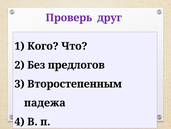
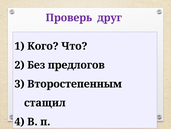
падежа: падежа -> стащил
